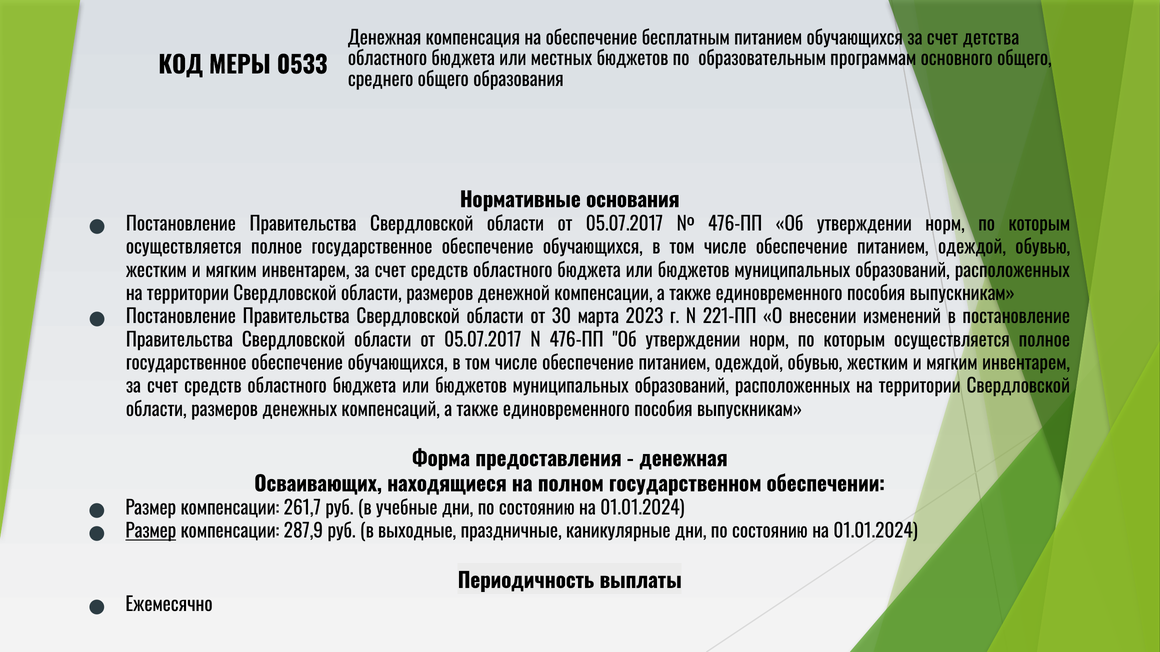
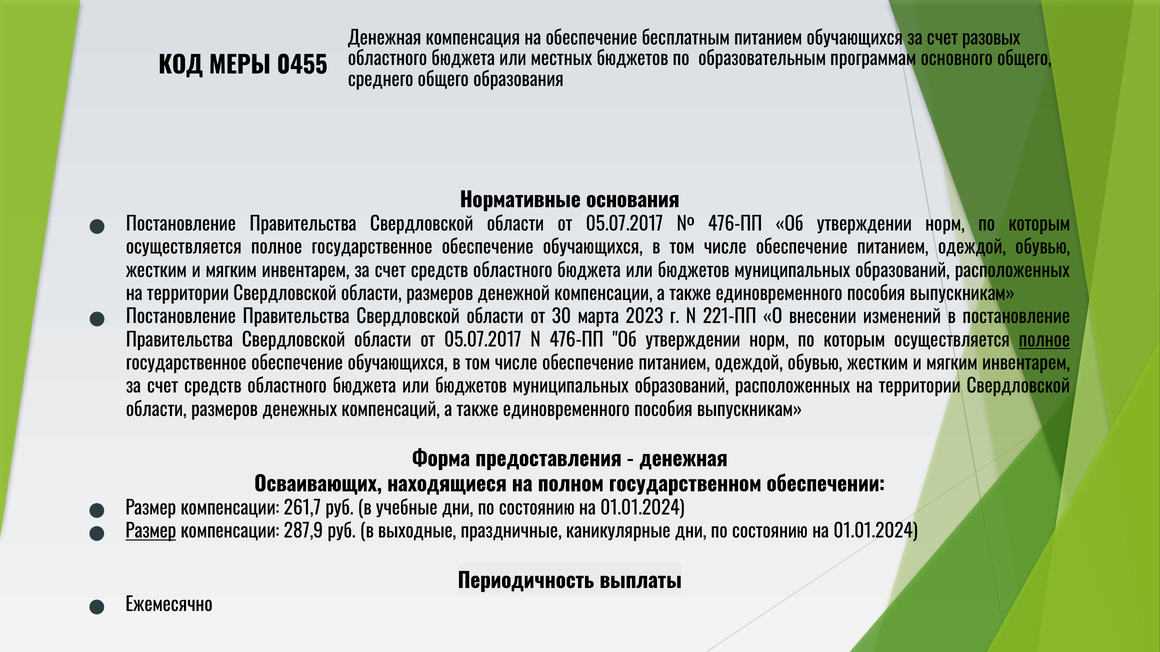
детства: детства -> разовых
0533: 0533 -> 0455
полное at (1044, 341) underline: none -> present
